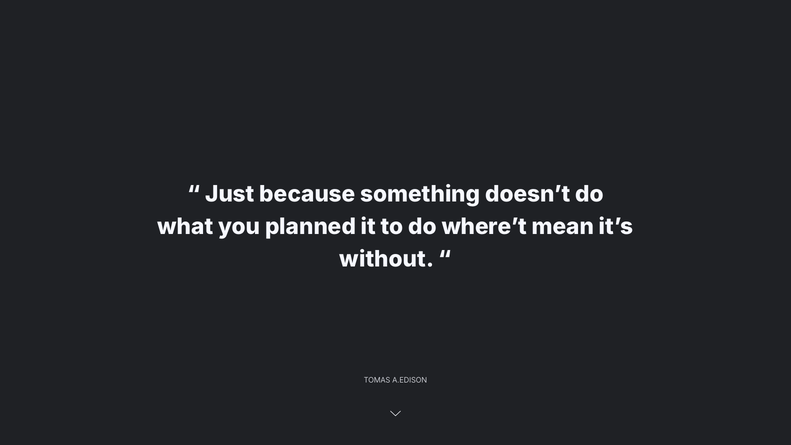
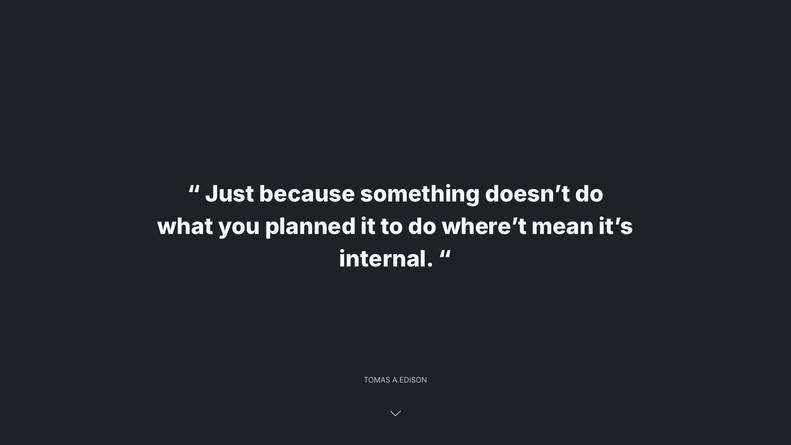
without: without -> internal
